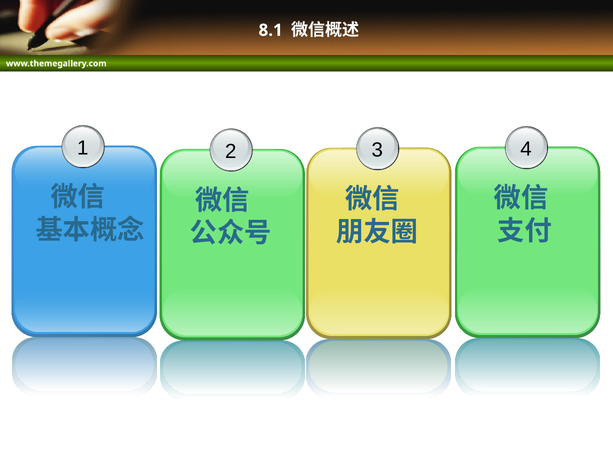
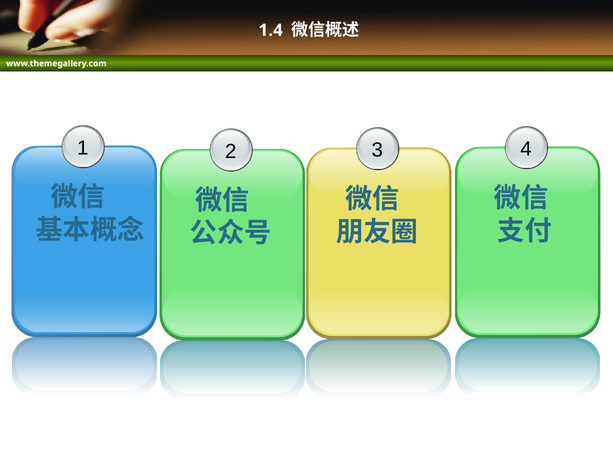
8.1: 8.1 -> 1.4
